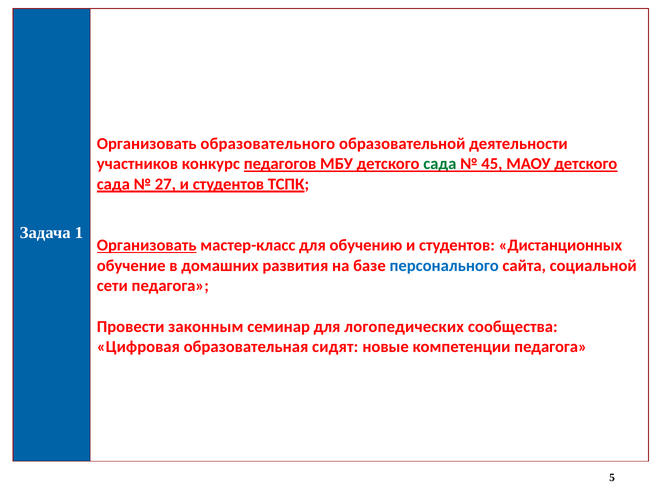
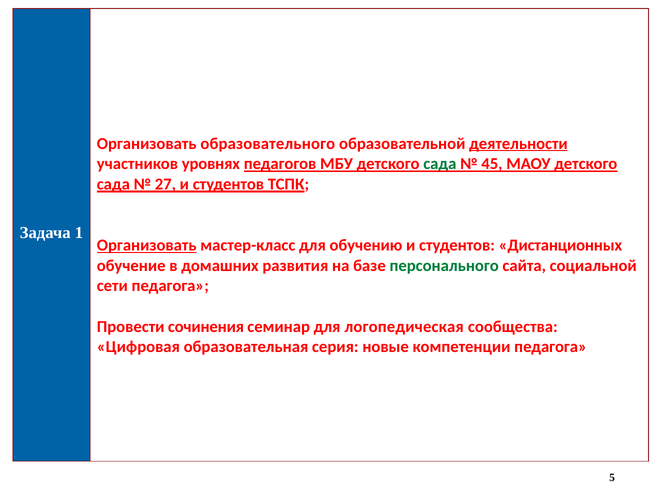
деятельности underline: none -> present
конкурс: конкурс -> уровнях
персонального colour: blue -> green
законным: законным -> сочинения
логопедических: логопедических -> логопедическая
сидят: сидят -> серия
